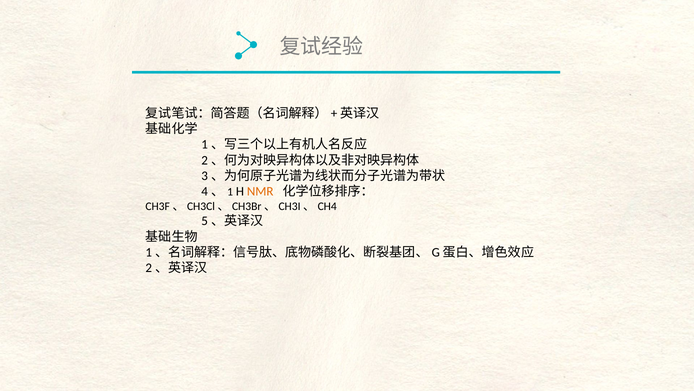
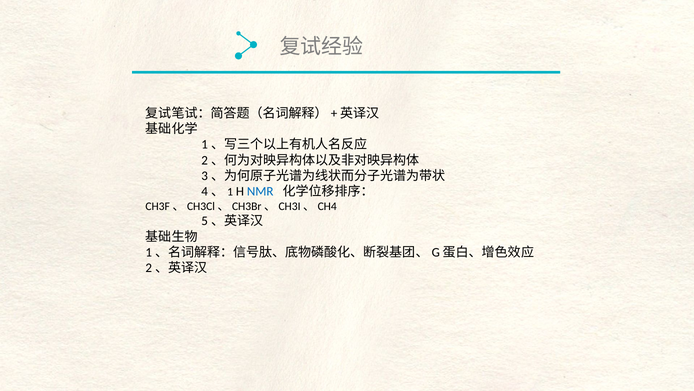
NMR colour: orange -> blue
